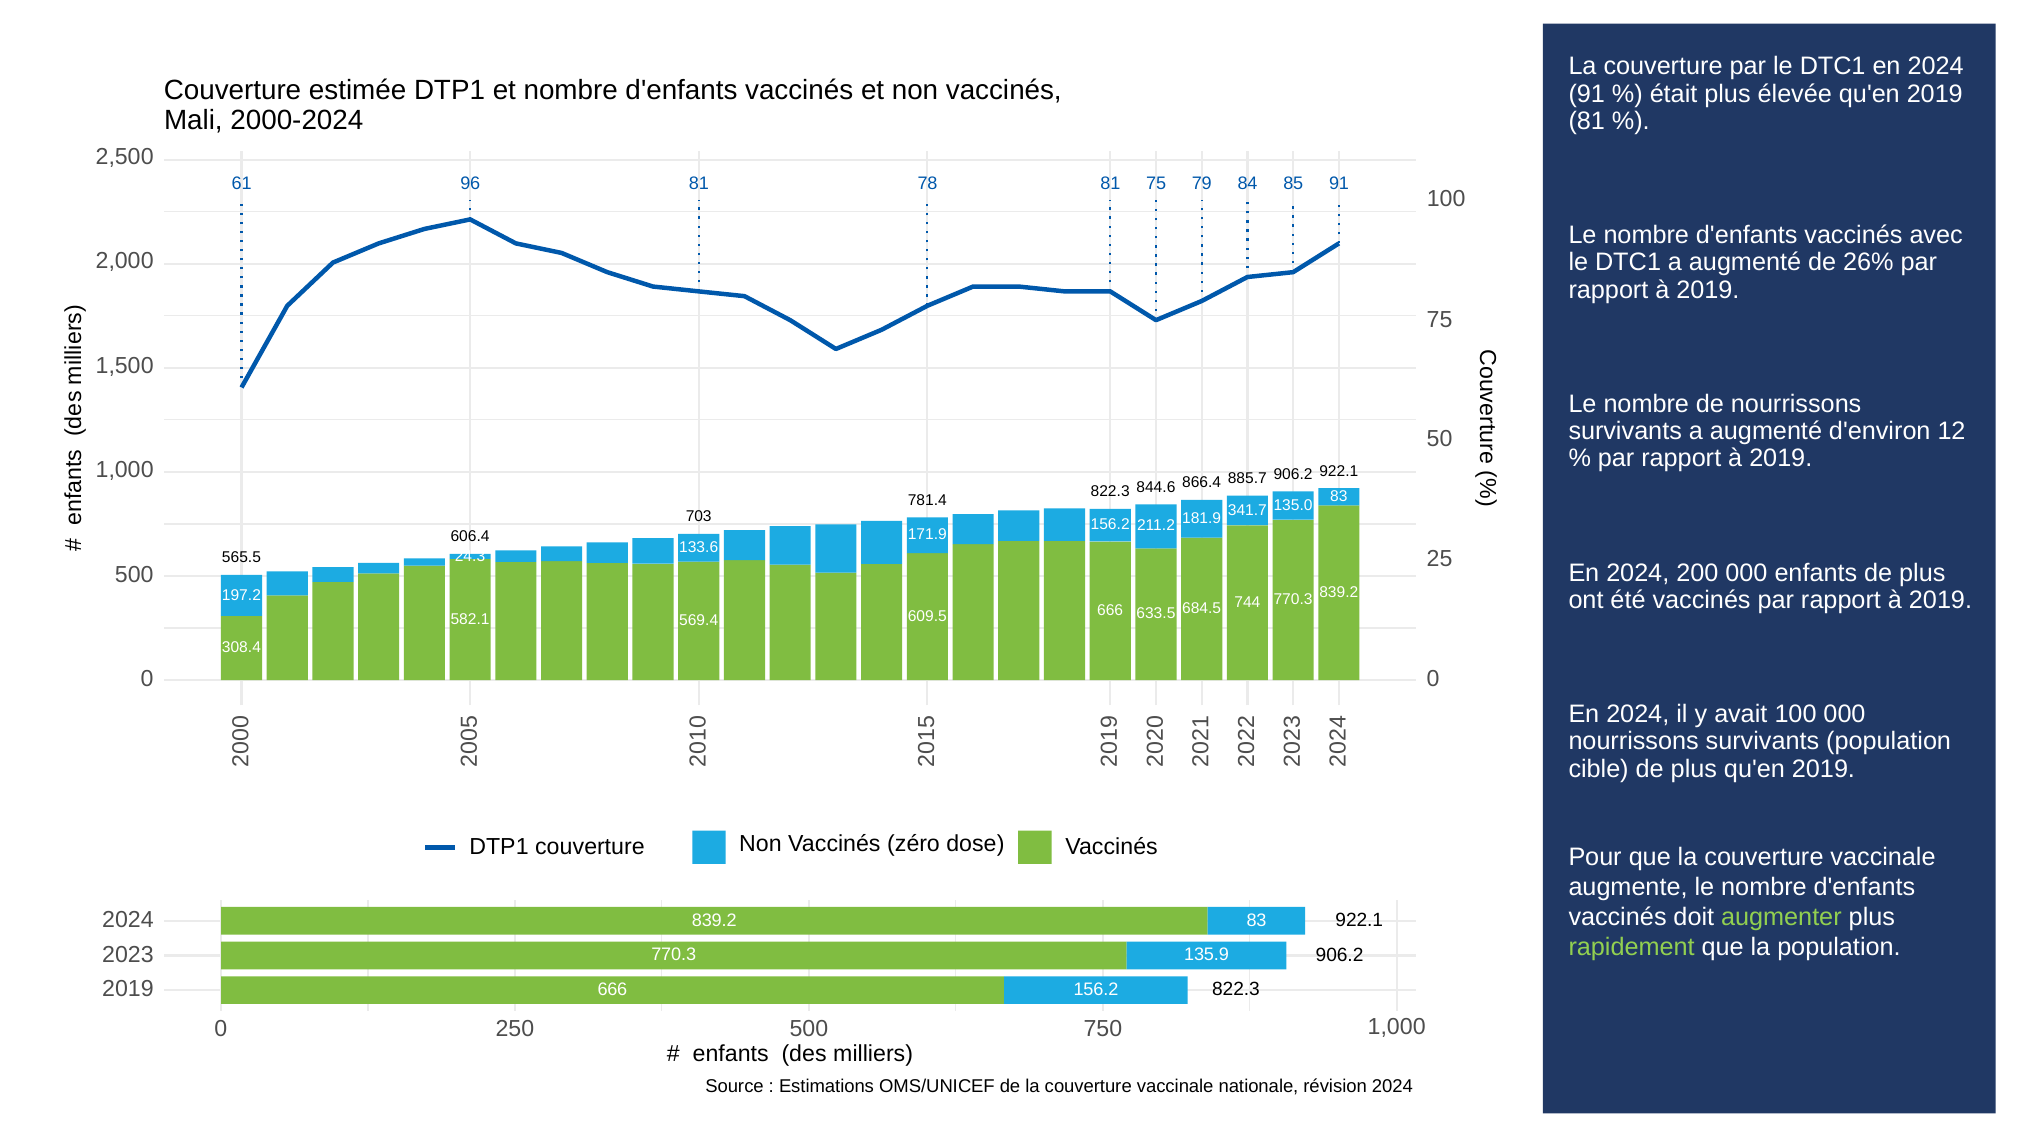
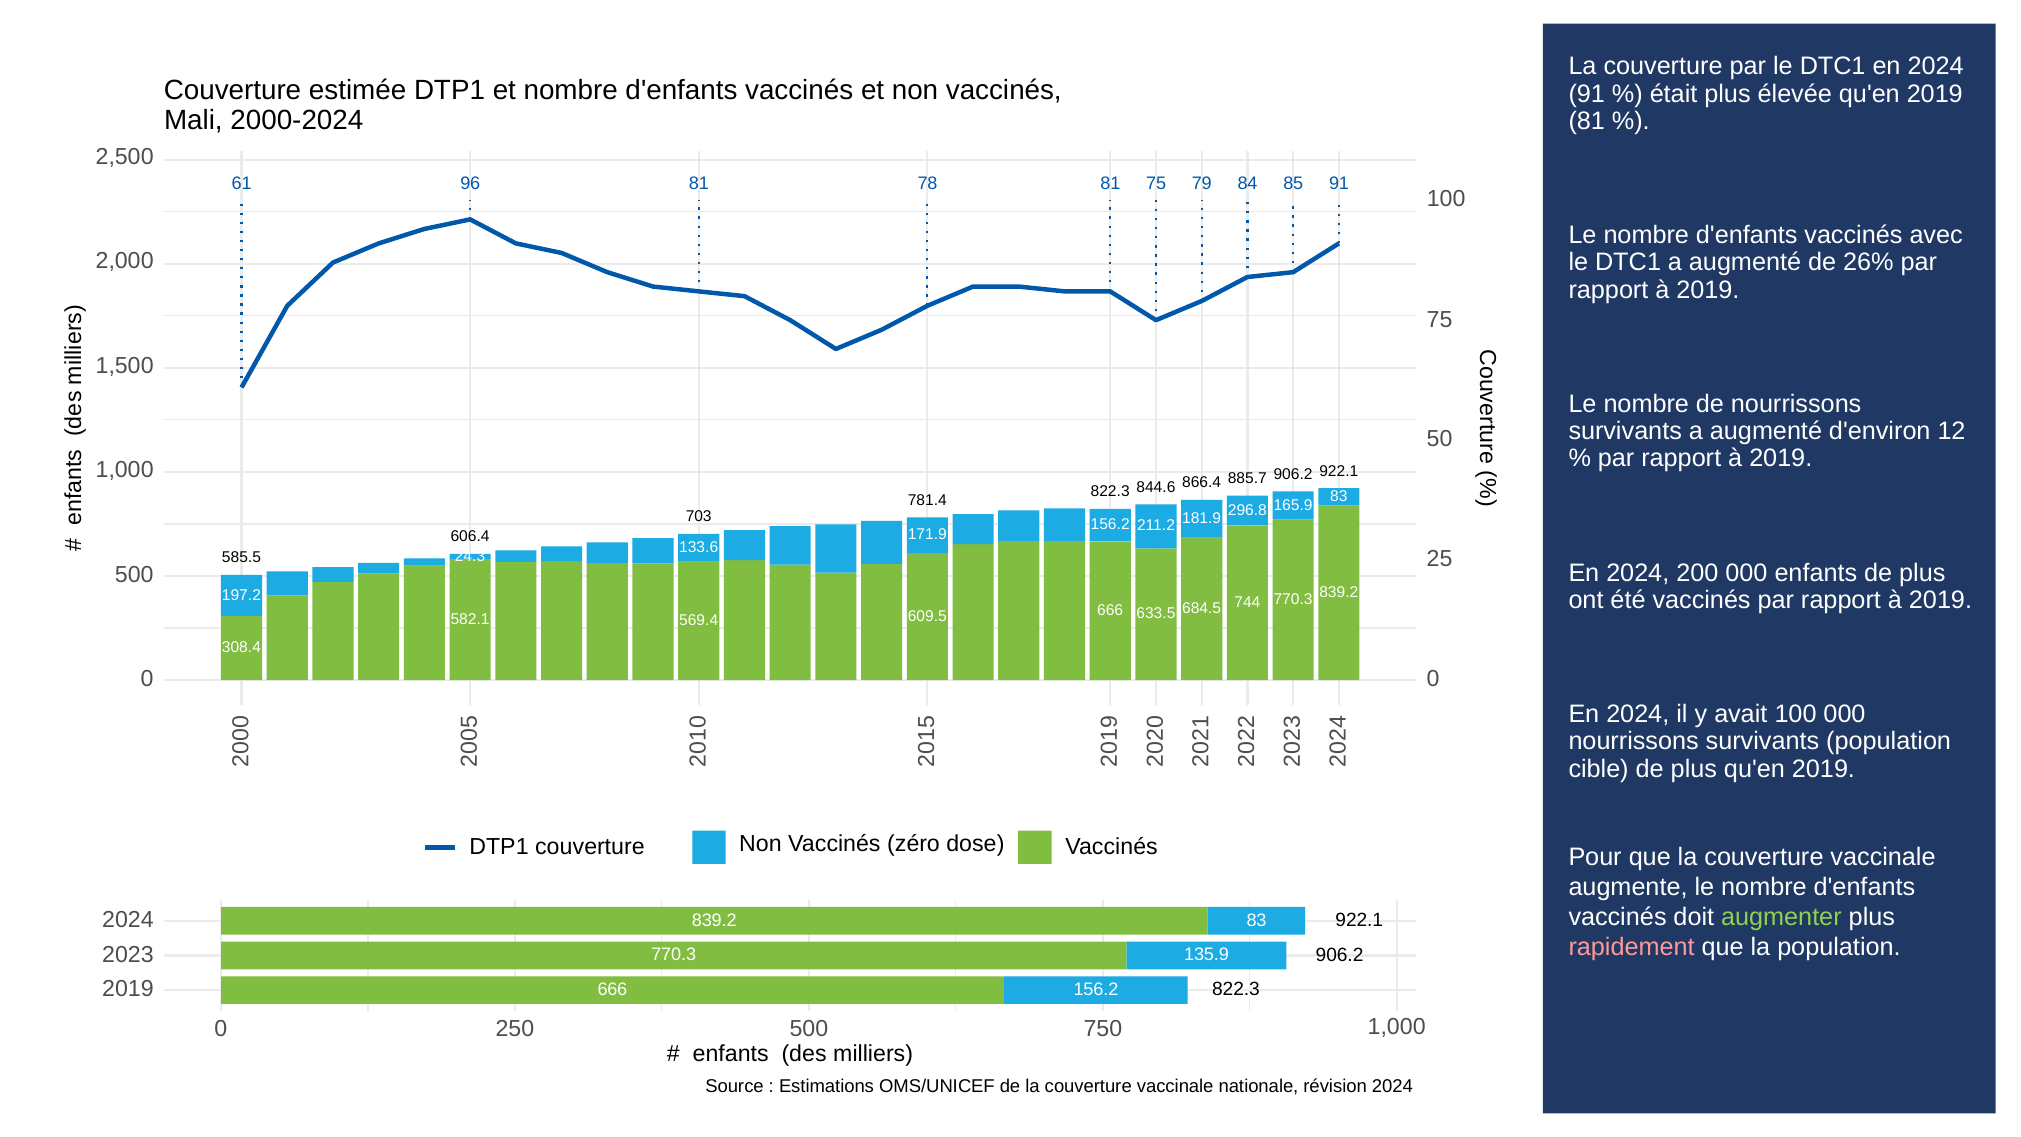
135.0: 135.0 -> 165.9
341.7: 341.7 -> 296.8
565.5: 565.5 -> 585.5
rapidement colour: light green -> pink
